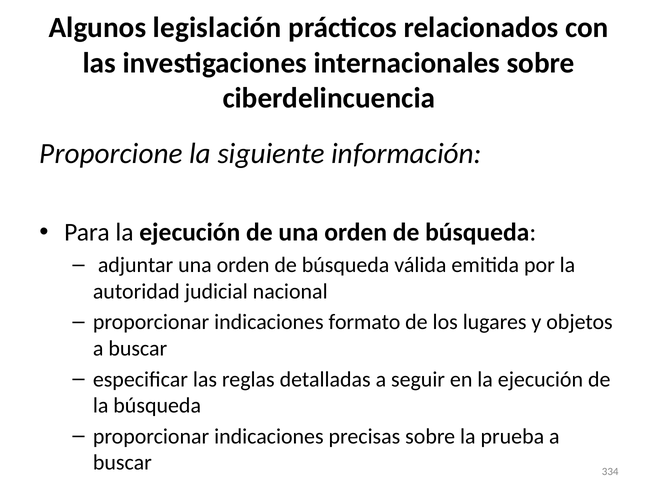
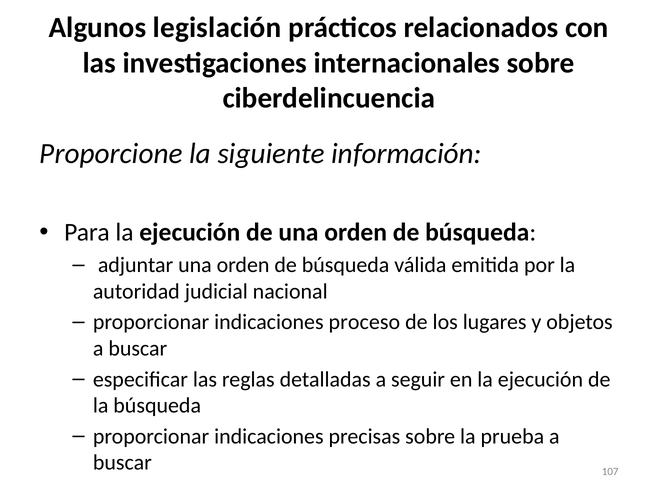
formato: formato -> proceso
334: 334 -> 107
